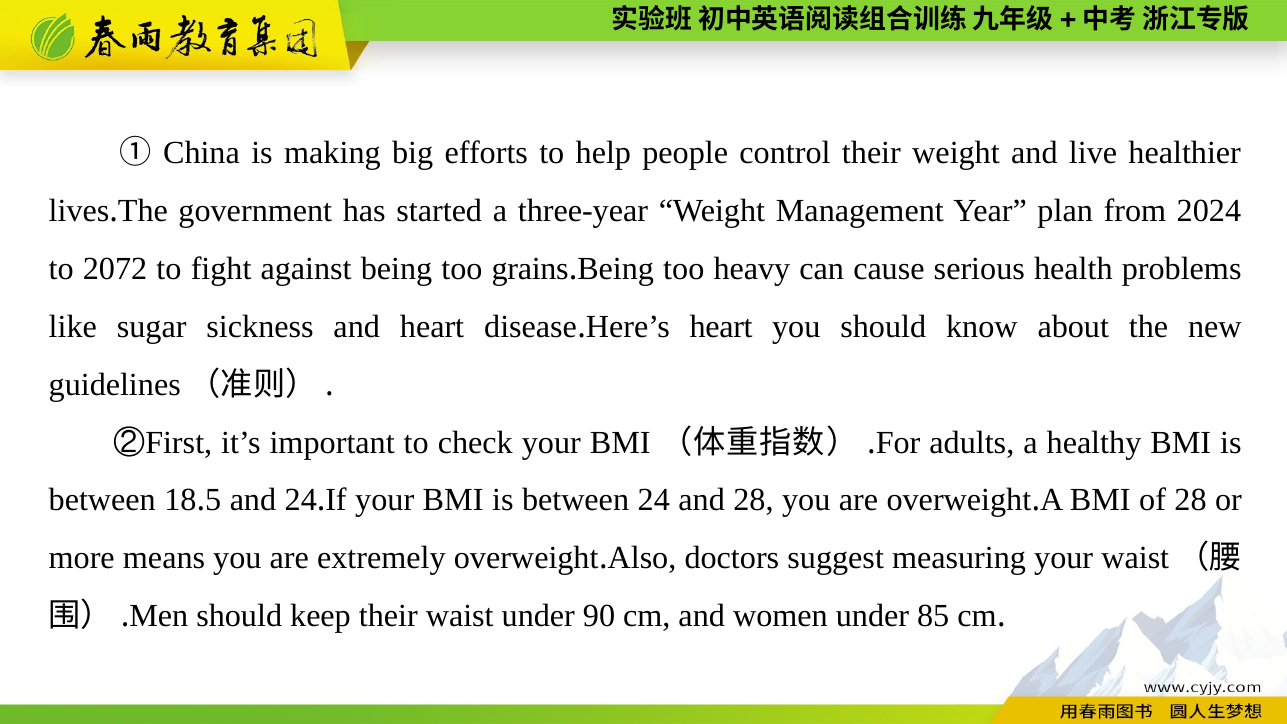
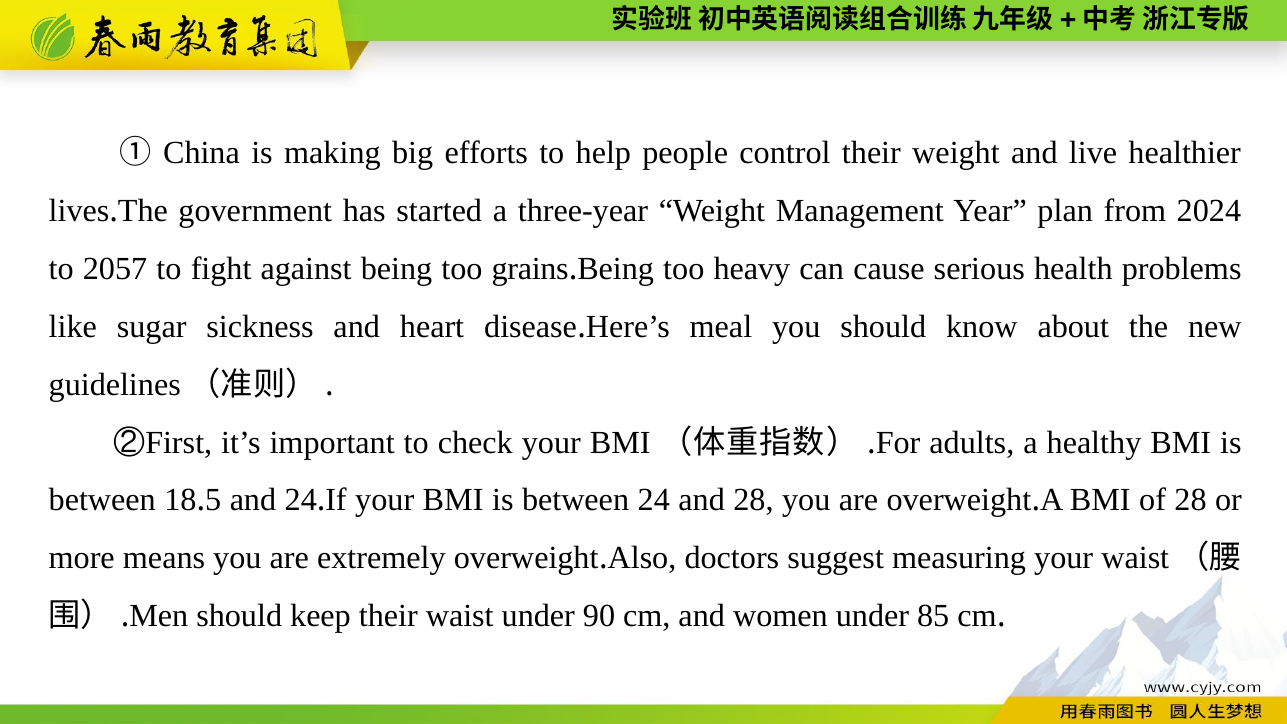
2072: 2072 -> 2057
heart at (721, 327): heart -> meal
